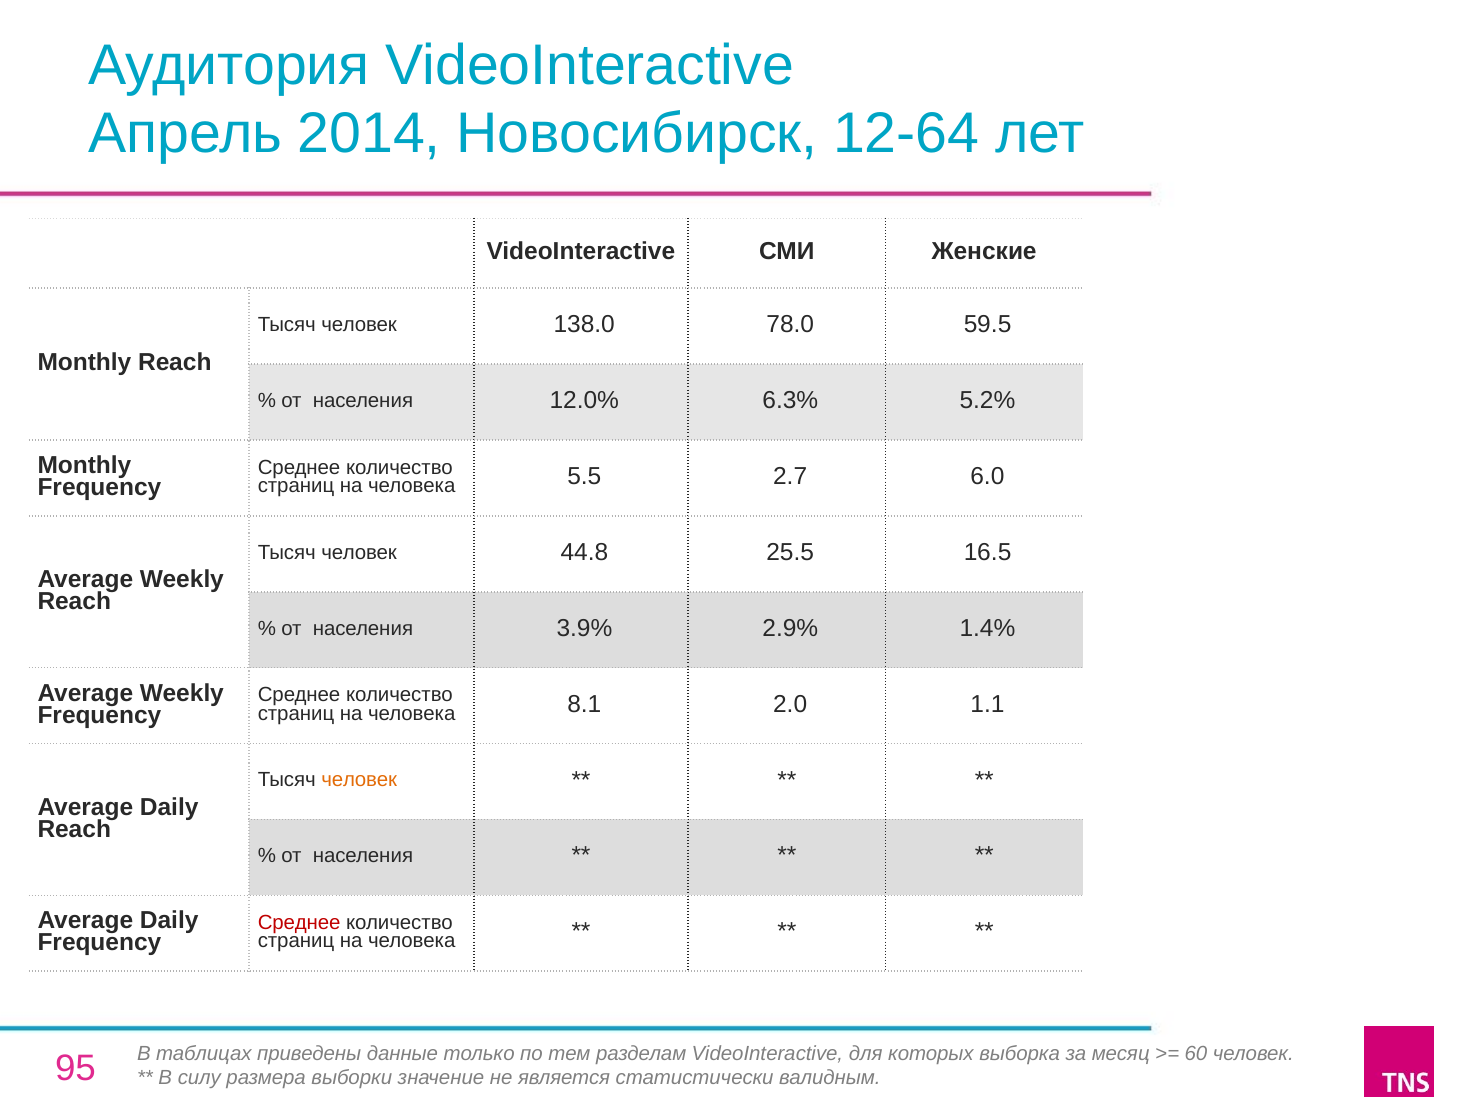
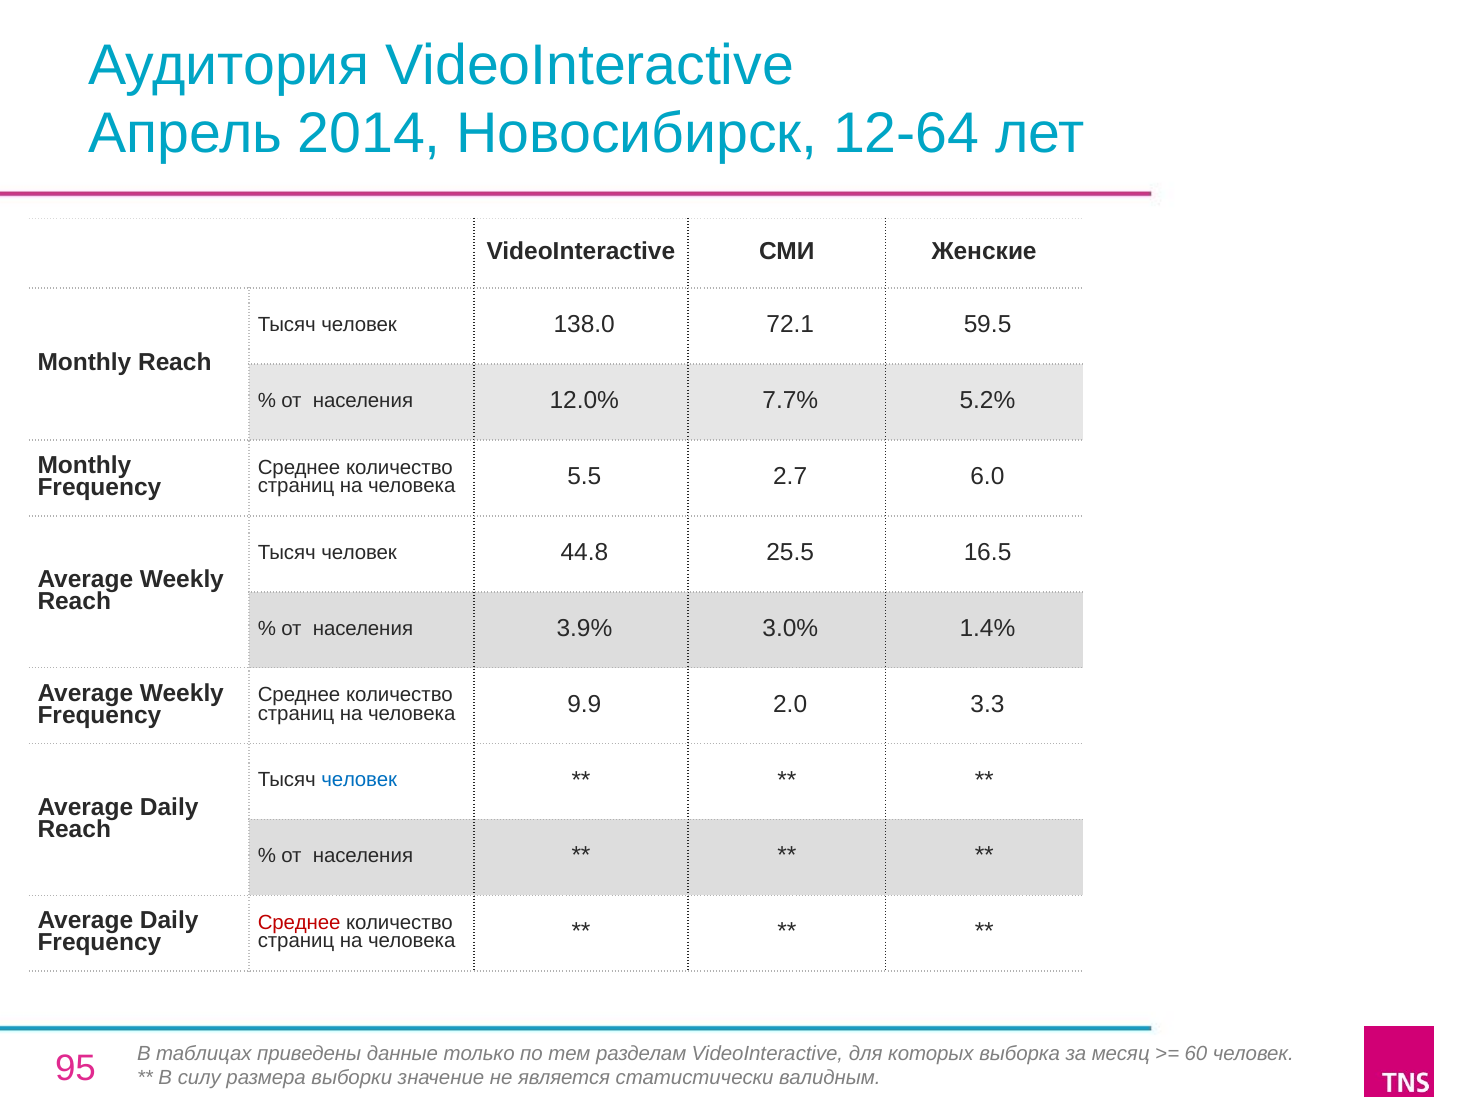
78.0: 78.0 -> 72.1
6.3%: 6.3% -> 7.7%
2.9%: 2.9% -> 3.0%
8.1: 8.1 -> 9.9
1.1: 1.1 -> 3.3
человек at (359, 780) colour: orange -> blue
